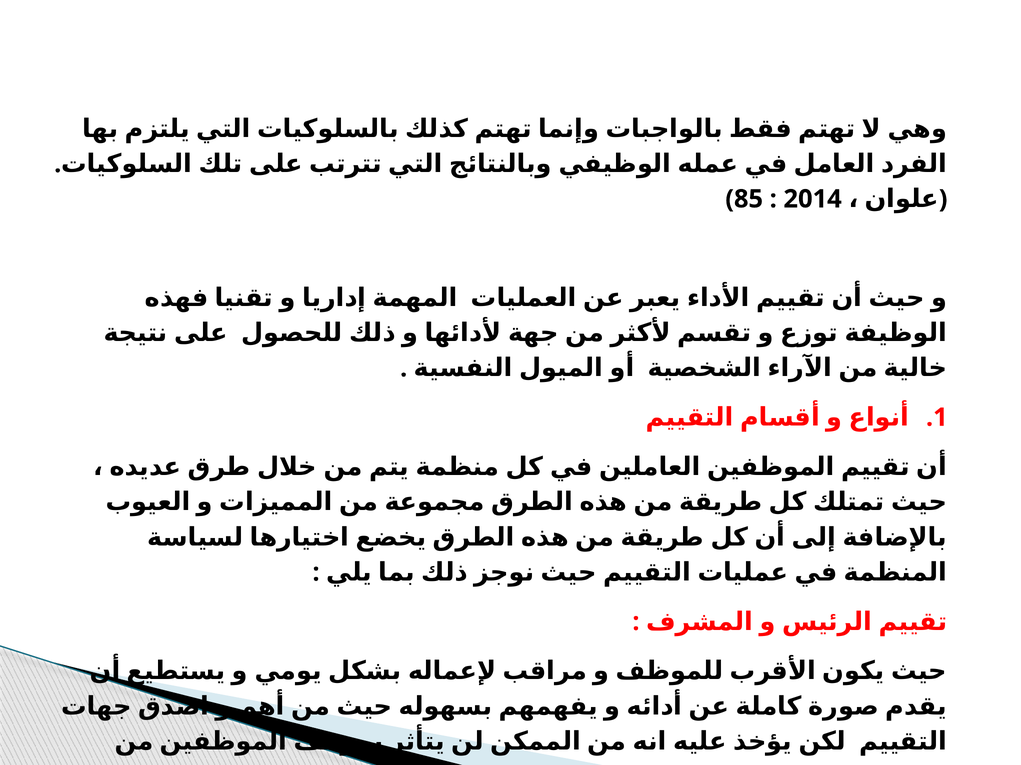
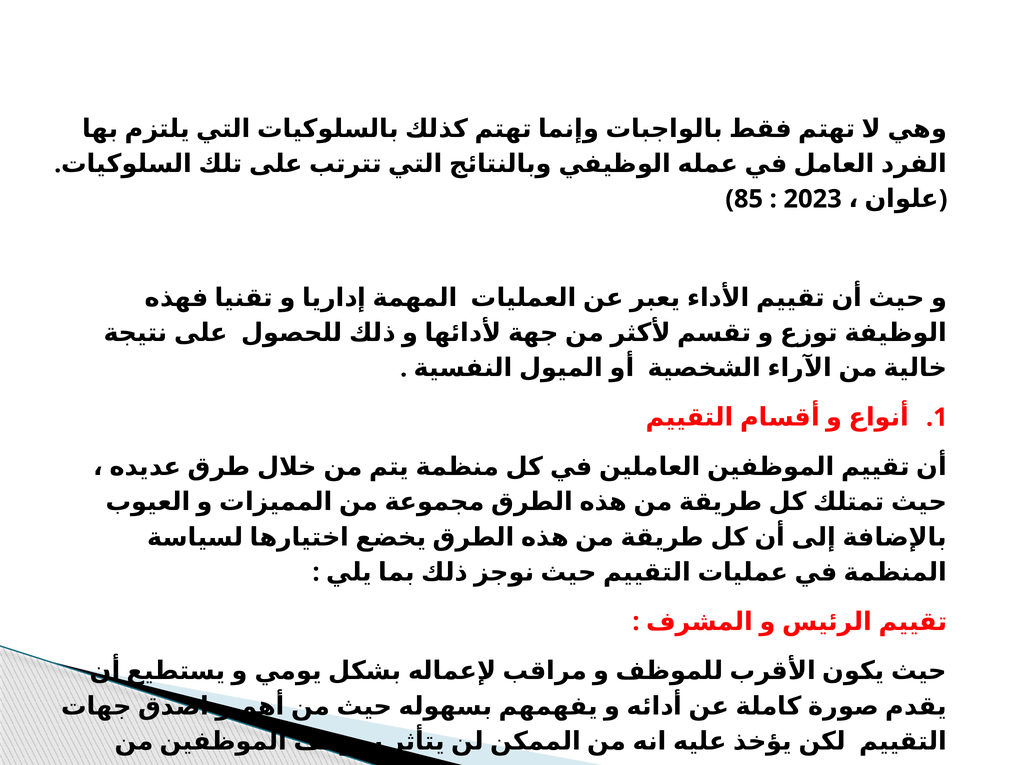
2014: 2014 -> 2023
